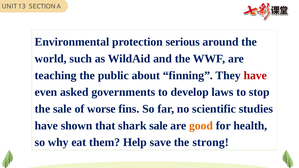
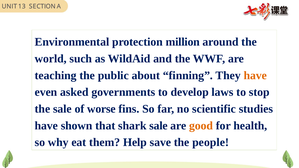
serious: serious -> million
have at (255, 76) colour: red -> orange
strong: strong -> people
